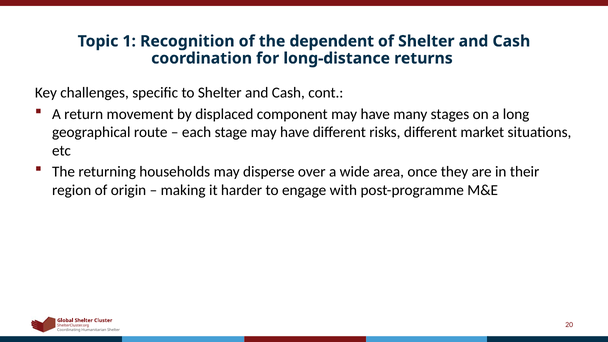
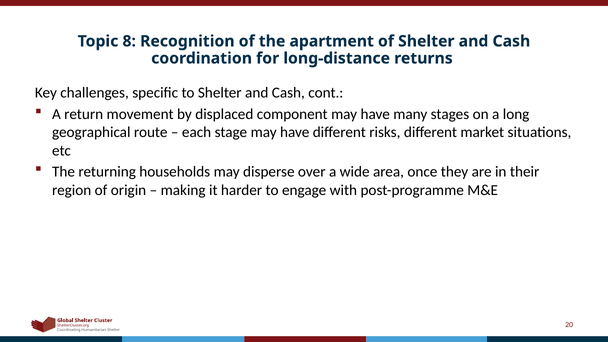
1: 1 -> 8
dependent: dependent -> apartment
